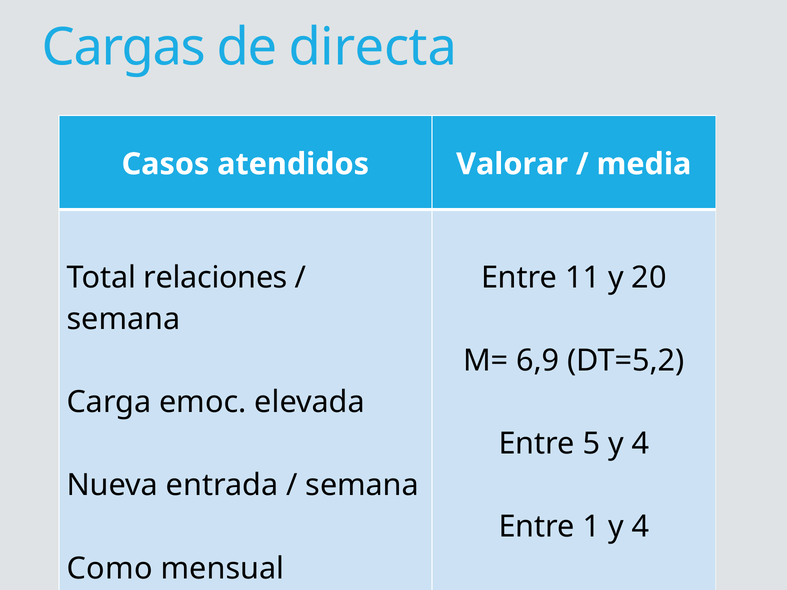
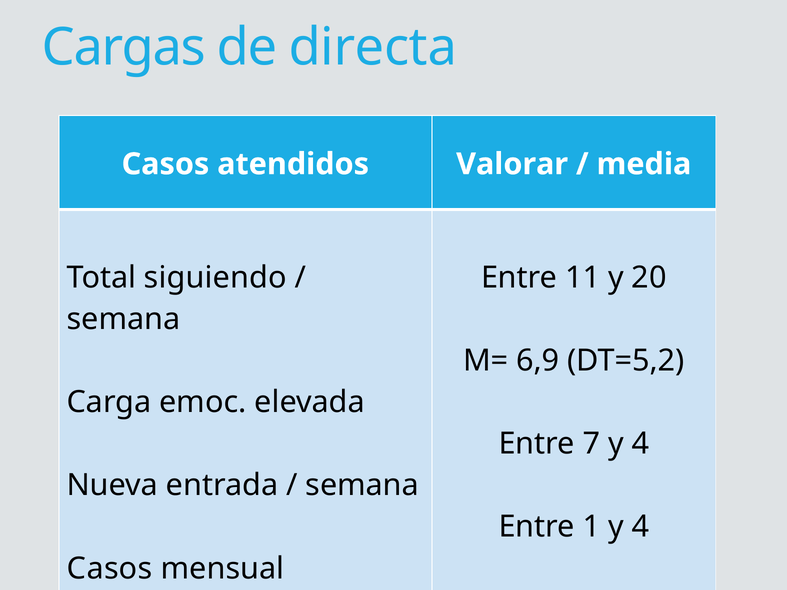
relaciones: relaciones -> siguiendo
5: 5 -> 7
Como at (110, 569): Como -> Casos
